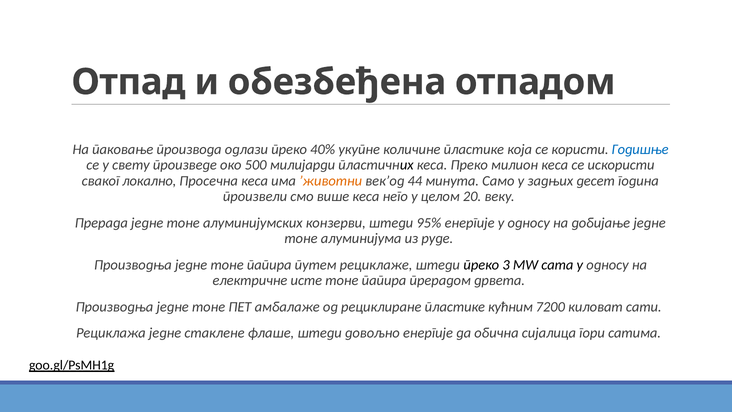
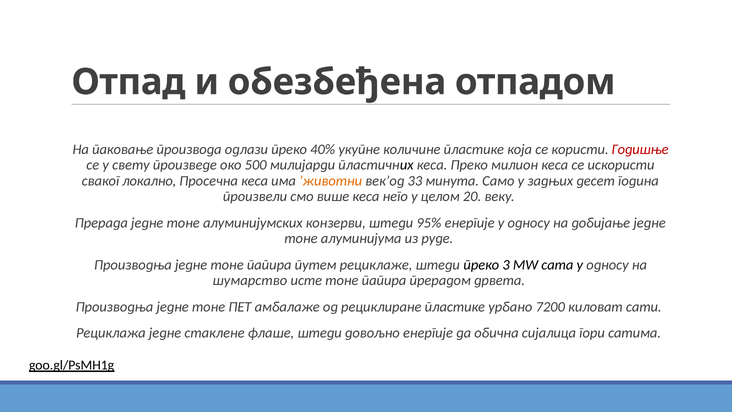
Годишње colour: blue -> red
44: 44 -> 33
електричне: електричне -> шумарство
кућним: кућним -> урбано
